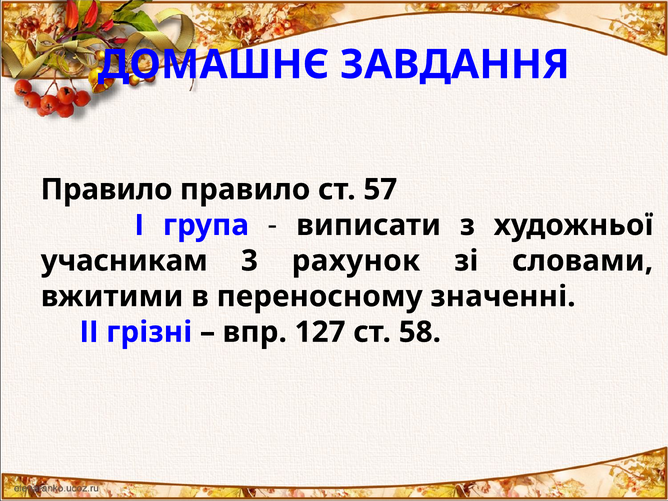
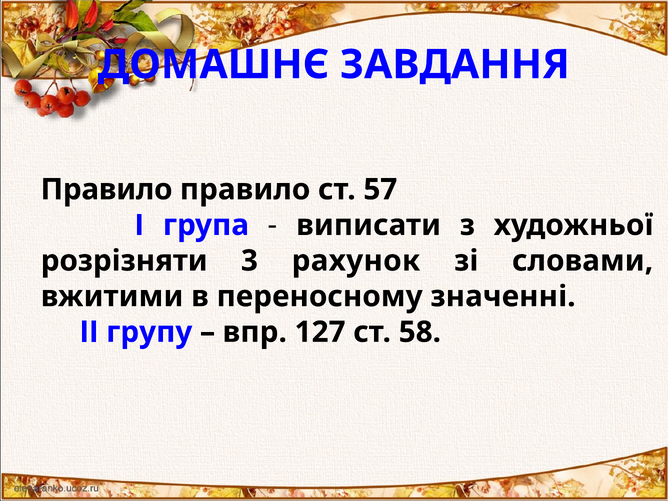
учасникам: учасникам -> розрізняти
грізні: грізні -> групу
